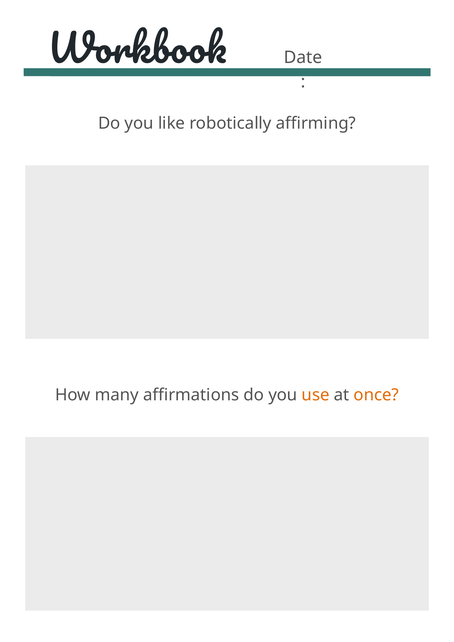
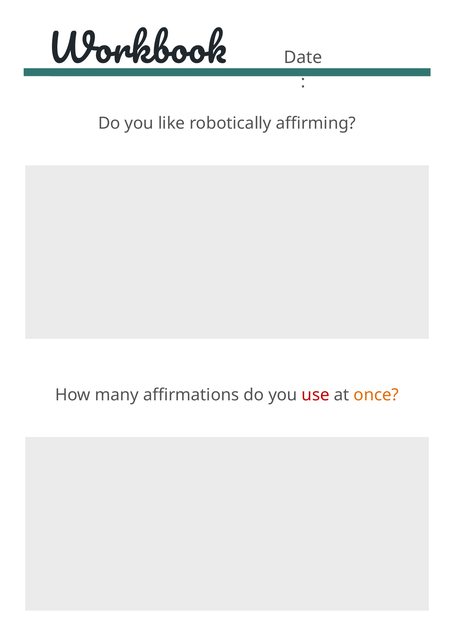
use colour: orange -> red
